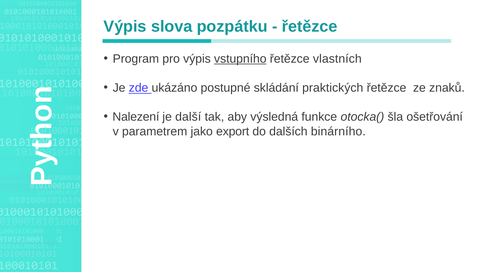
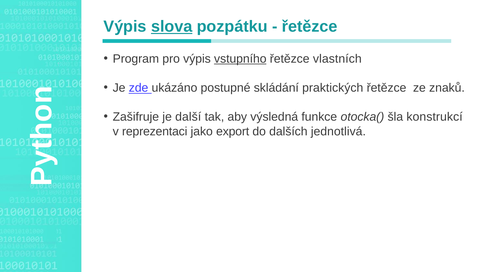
slova underline: none -> present
Nalezení: Nalezení -> Zašifruje
ošetřování: ošetřování -> konstrukcí
parametrem: parametrem -> reprezentaci
binárního: binárního -> jednotlivá
